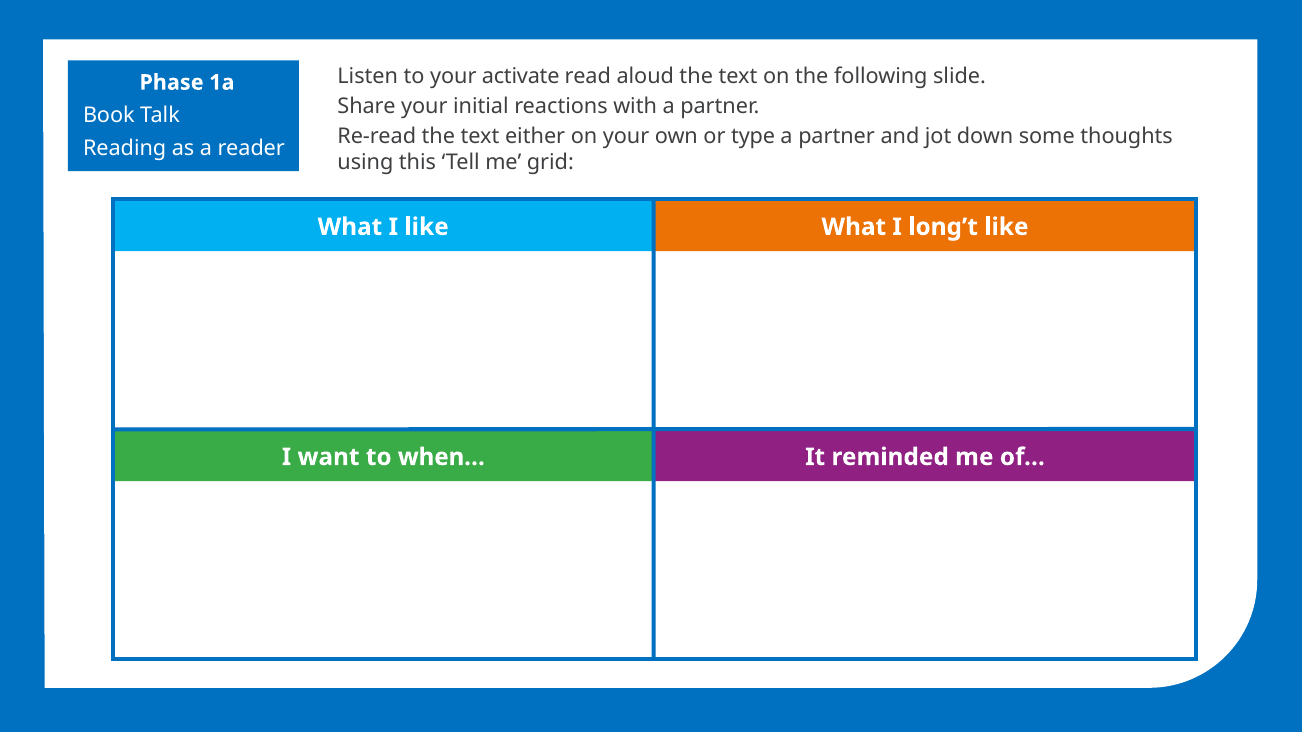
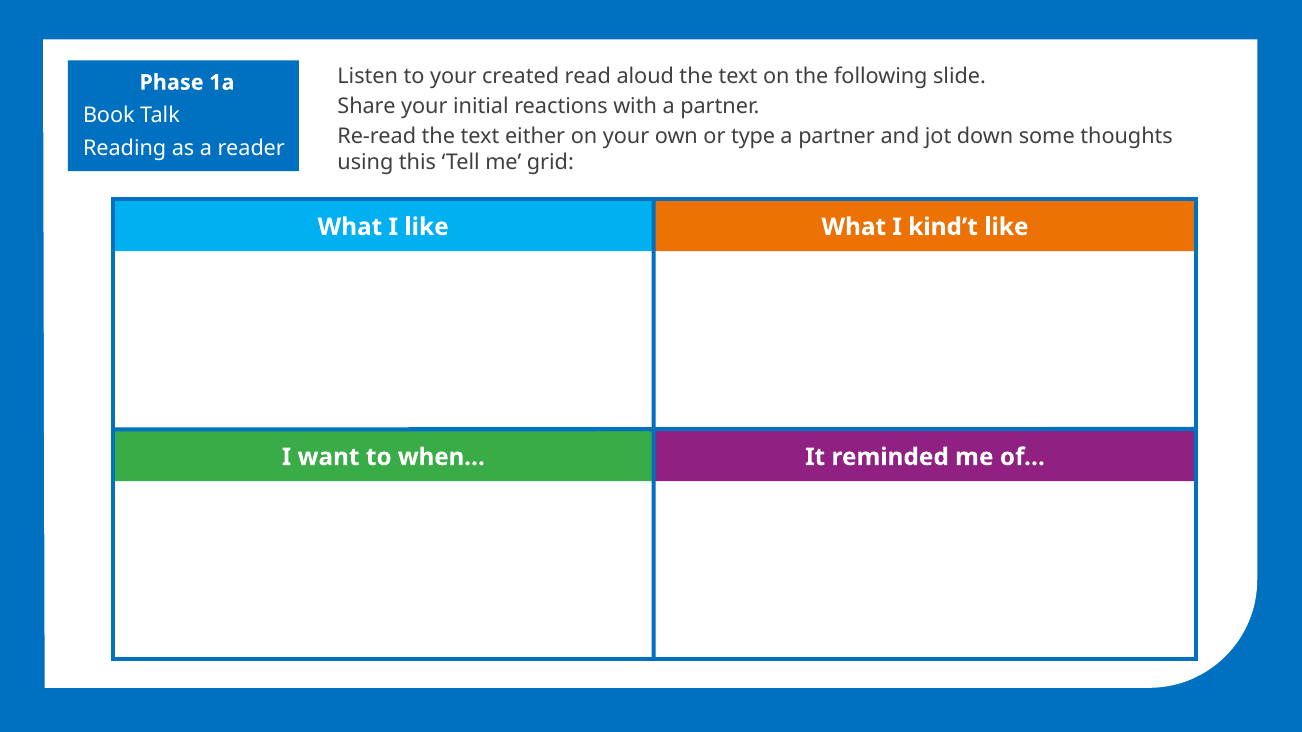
activate: activate -> created
long’t: long’t -> kind’t
